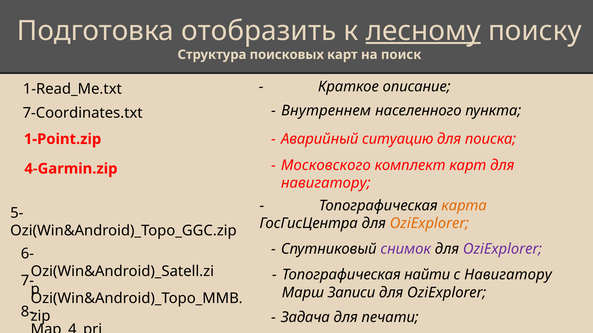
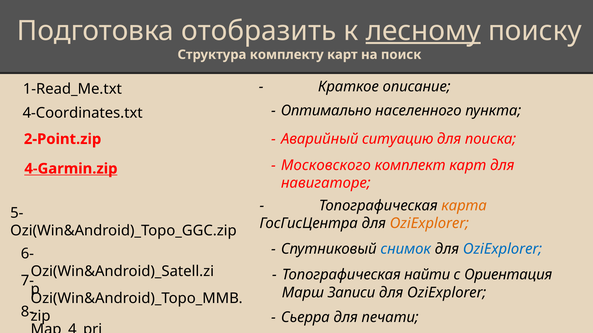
поисковых: поисковых -> комплекту
7-Coordinates.txt: 7-Coordinates.txt -> 4-Coordinates.txt
Внутреннем: Внутреннем -> Оптимально
1-Point.zip: 1-Point.zip -> 2-Point.zip
4-Garmin.zip underline: none -> present
навигатору at (326, 183): навигатору -> навигаторе
снимок colour: purple -> blue
OziExplorer at (502, 249) colour: purple -> blue
с Навигатору: Навигатору -> Ориентация
Задача: Задача -> Сьерра
